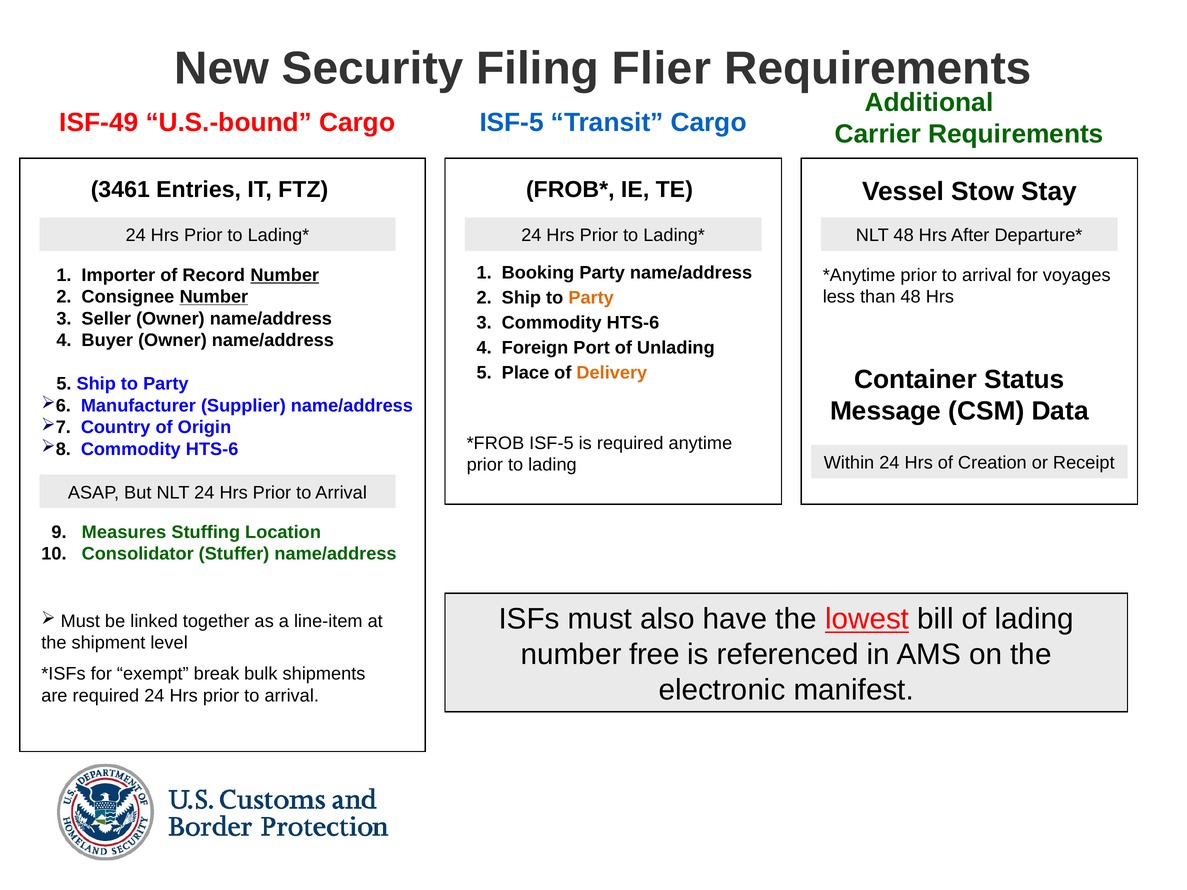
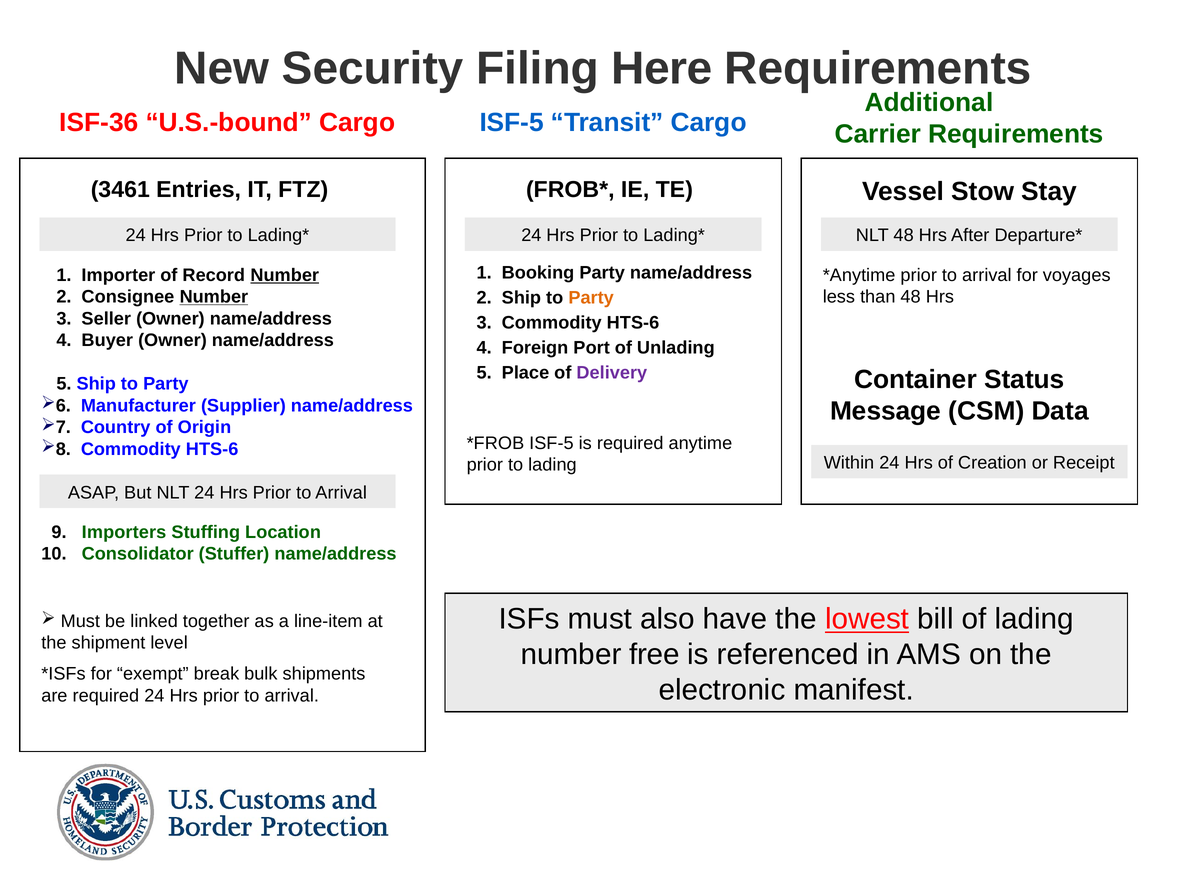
Flier: Flier -> Here
ISF-49: ISF-49 -> ISF-36
Delivery colour: orange -> purple
Measures: Measures -> Importers
